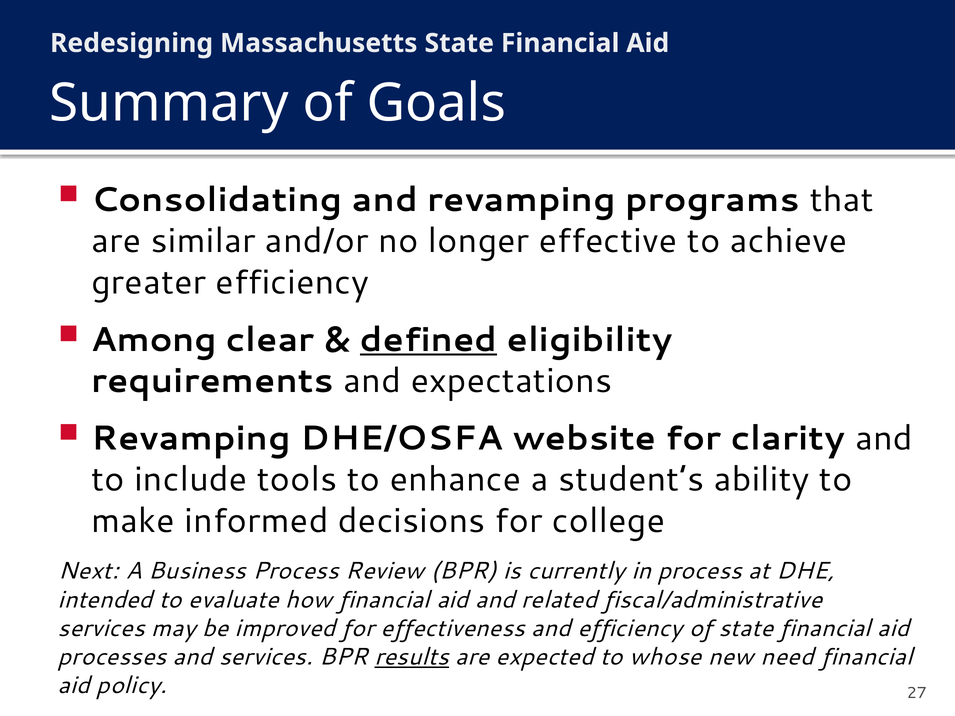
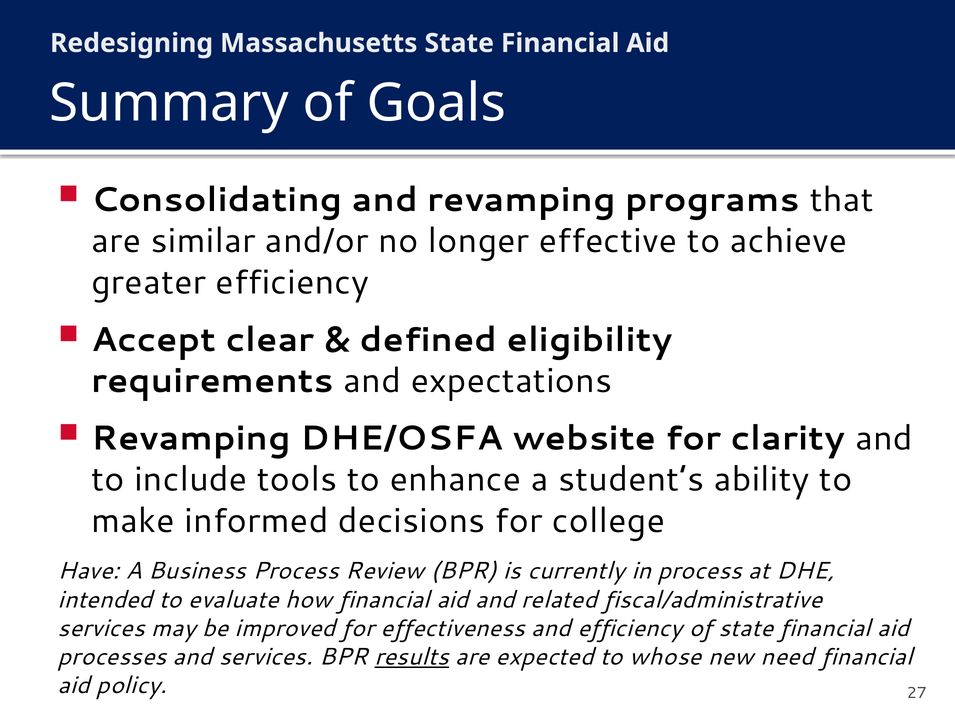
Among: Among -> Accept
defined underline: present -> none
Next: Next -> Have
